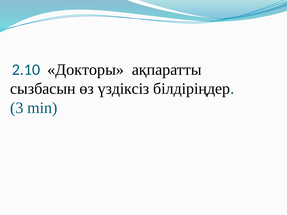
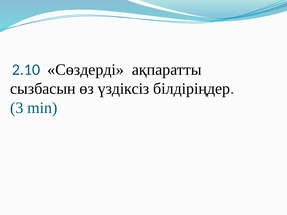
Докторы: Докторы -> Сөздерді
